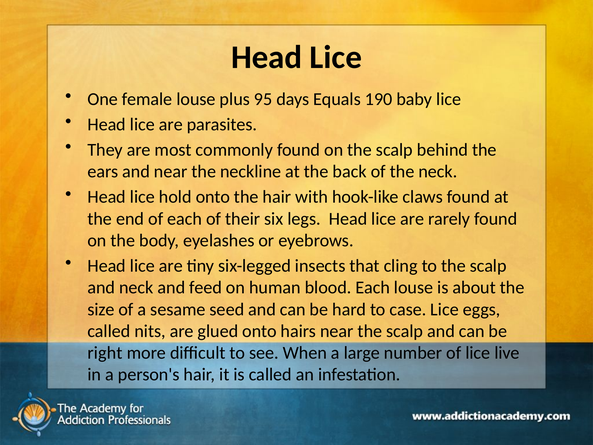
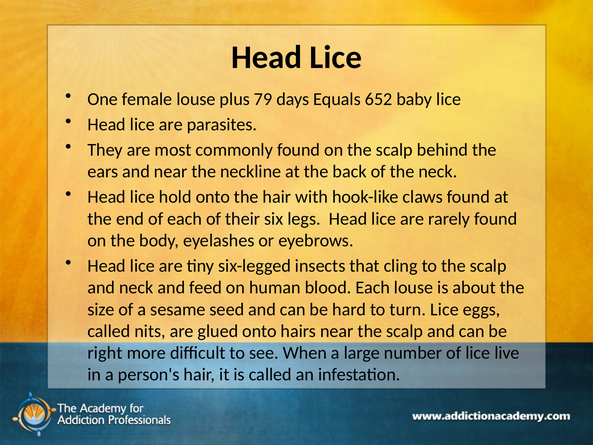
95: 95 -> 79
190: 190 -> 652
case: case -> turn
